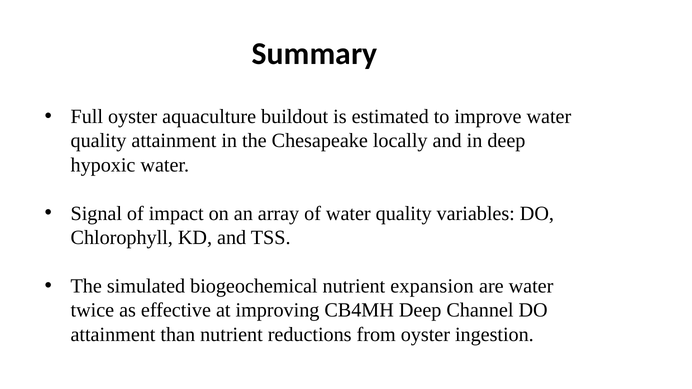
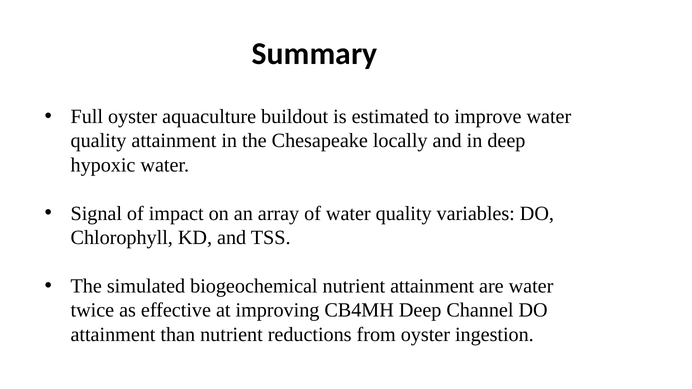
nutrient expansion: expansion -> attainment
